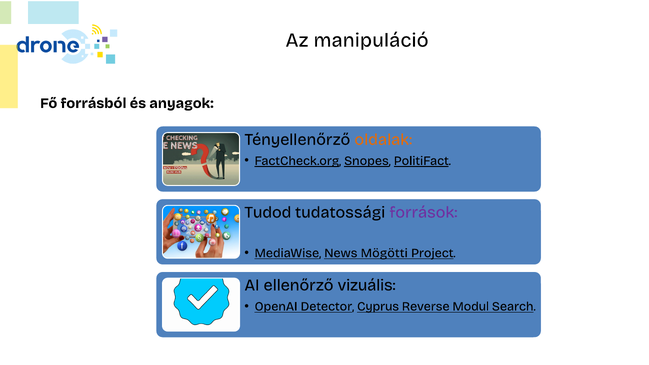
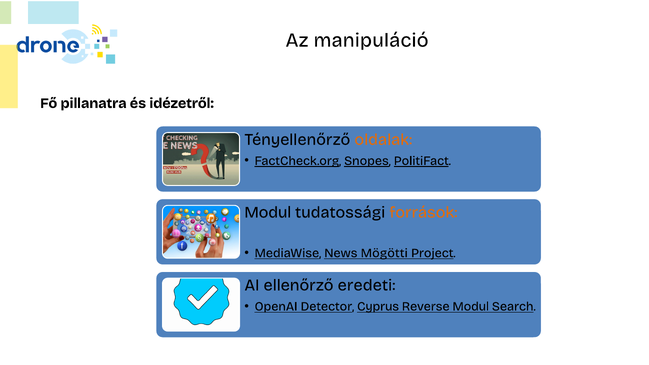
forrásból: forrásból -> pillanatra
anyagok: anyagok -> idézetről
Tudod at (268, 212): Tudod -> Modul
források colour: purple -> orange
vizuális: vizuális -> eredeti
